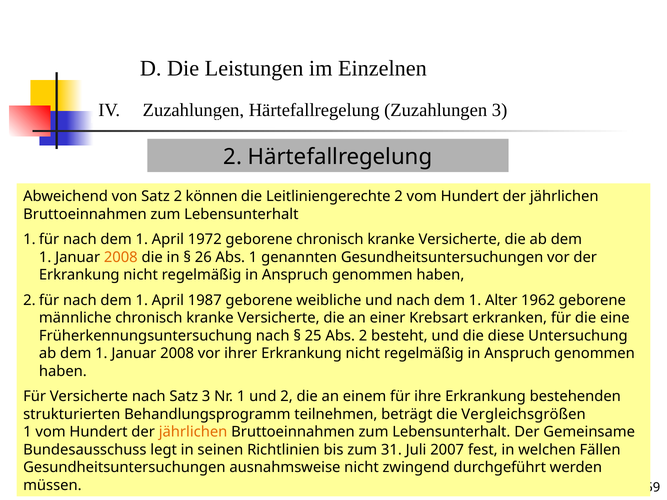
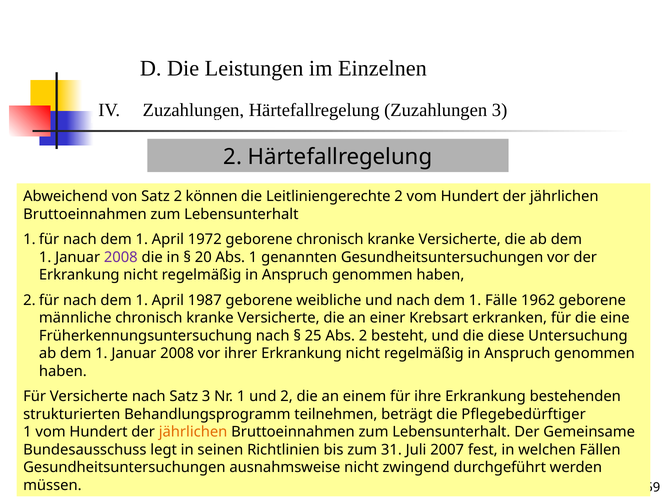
2008 at (121, 257) colour: orange -> purple
26: 26 -> 20
Alter: Alter -> Fälle
Vergleichsgrößen: Vergleichsgrößen -> Pflegebedürftiger
